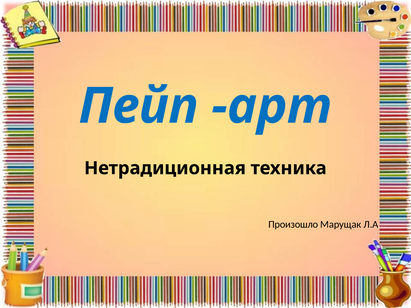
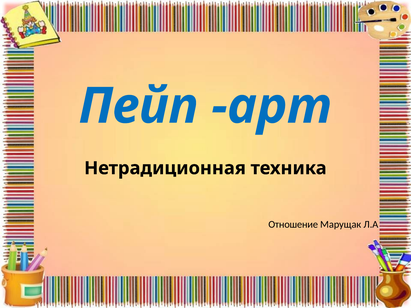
Произошло: Произошло -> Отношение
